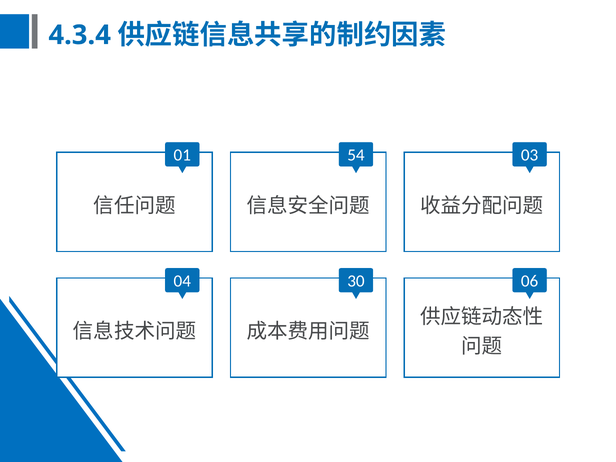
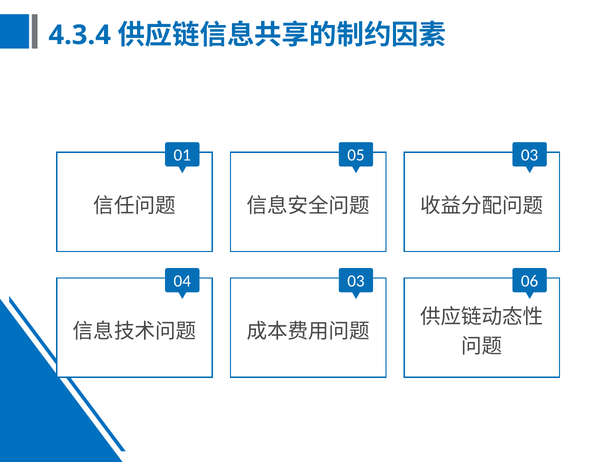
54: 54 -> 05
04 30: 30 -> 03
